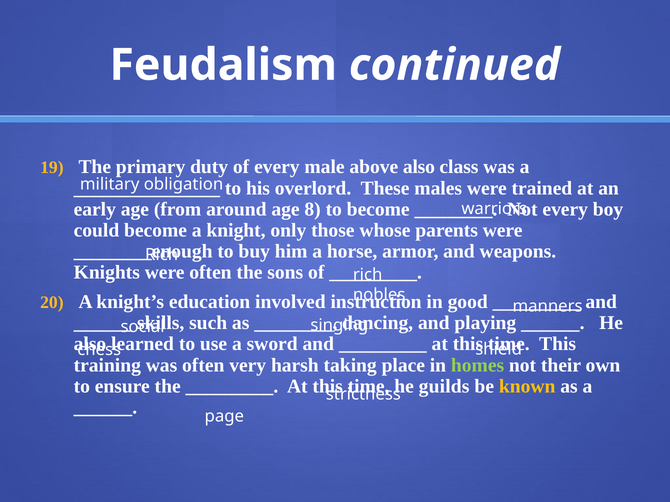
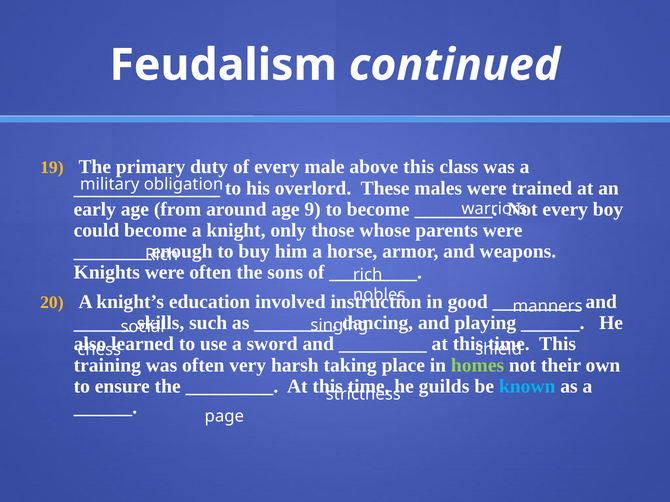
above also: also -> this
8: 8 -> 9
known colour: yellow -> light blue
